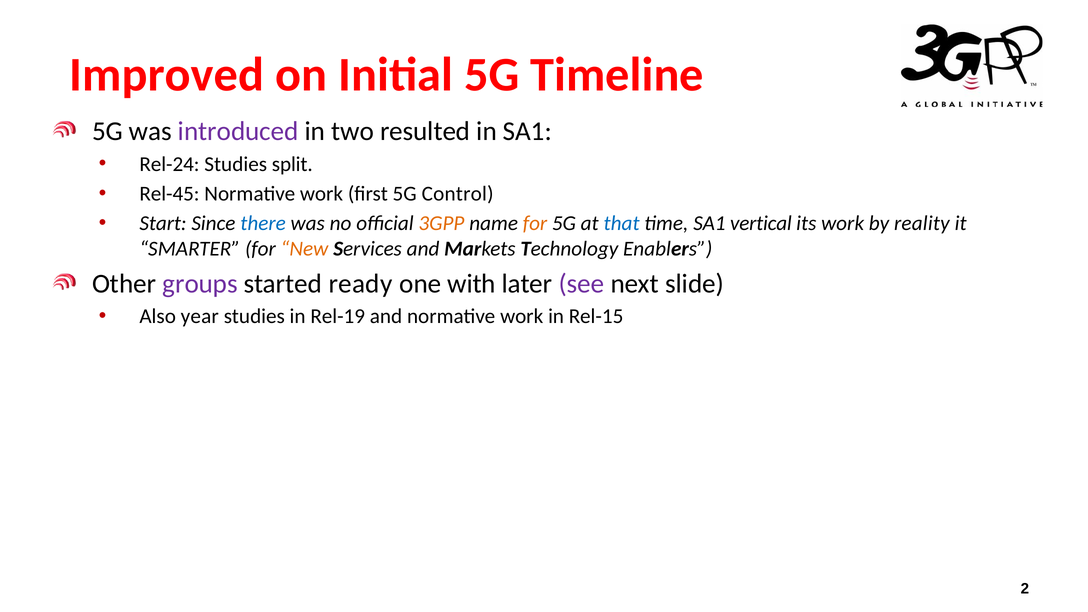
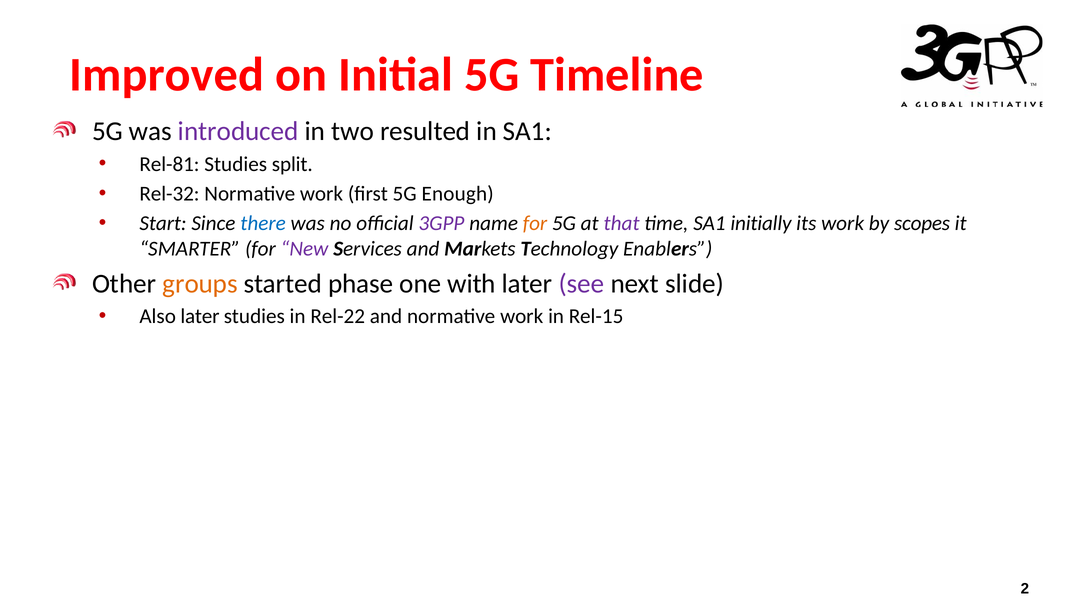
Rel-24: Rel-24 -> Rel-81
Rel-45: Rel-45 -> Rel-32
Control: Control -> Enough
3GPP at (441, 223) colour: orange -> purple
that colour: blue -> purple
vertical: vertical -> initially
reality: reality -> scopes
New colour: orange -> purple
groups colour: purple -> orange
ready: ready -> phase
Also year: year -> later
Rel-19: Rel-19 -> Rel-22
